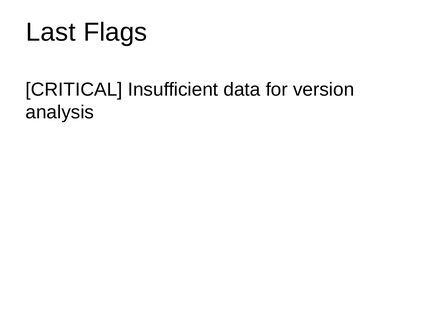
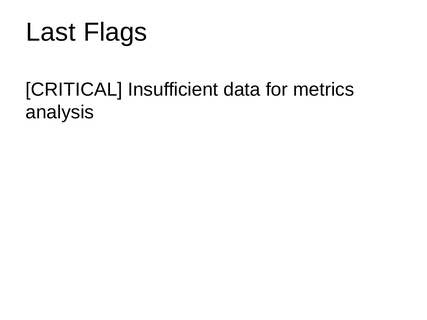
version: version -> metrics
